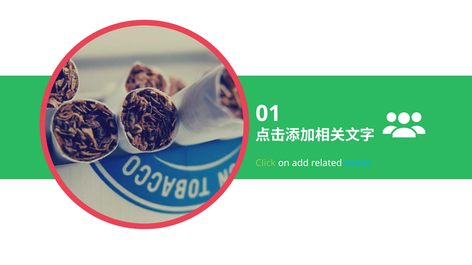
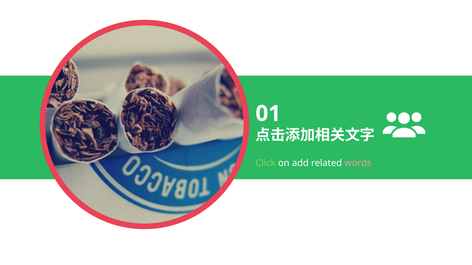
words colour: light blue -> pink
